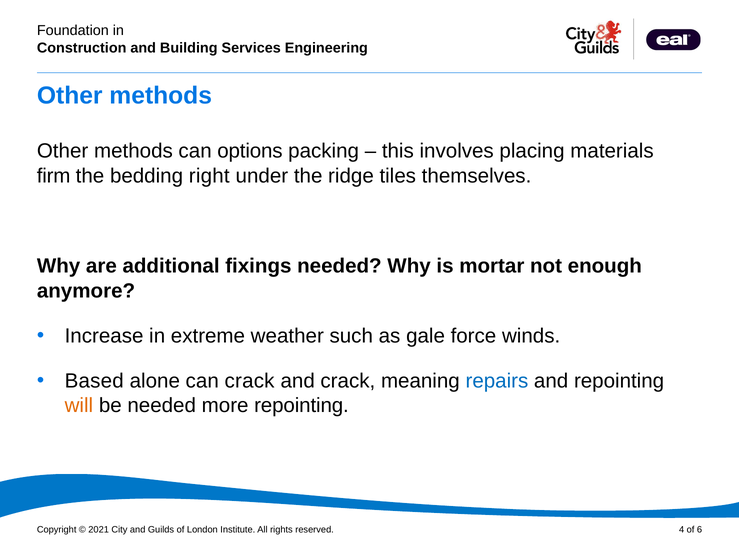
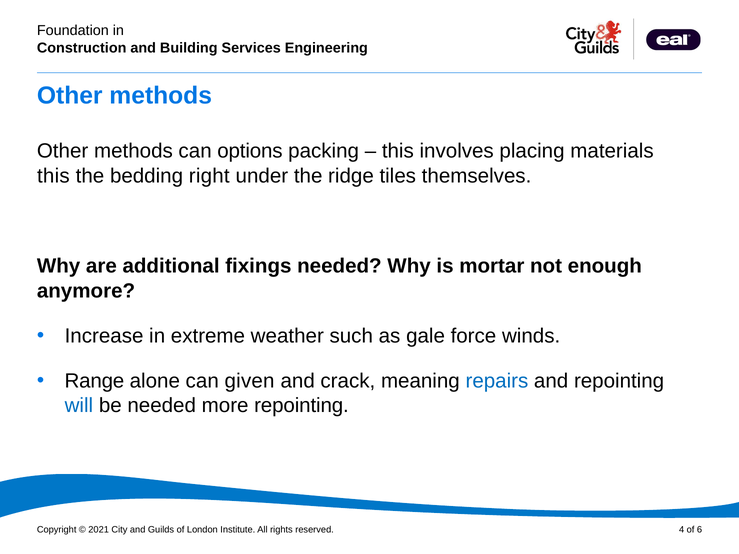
firm at (54, 176): firm -> this
Based: Based -> Range
can crack: crack -> given
will colour: orange -> blue
